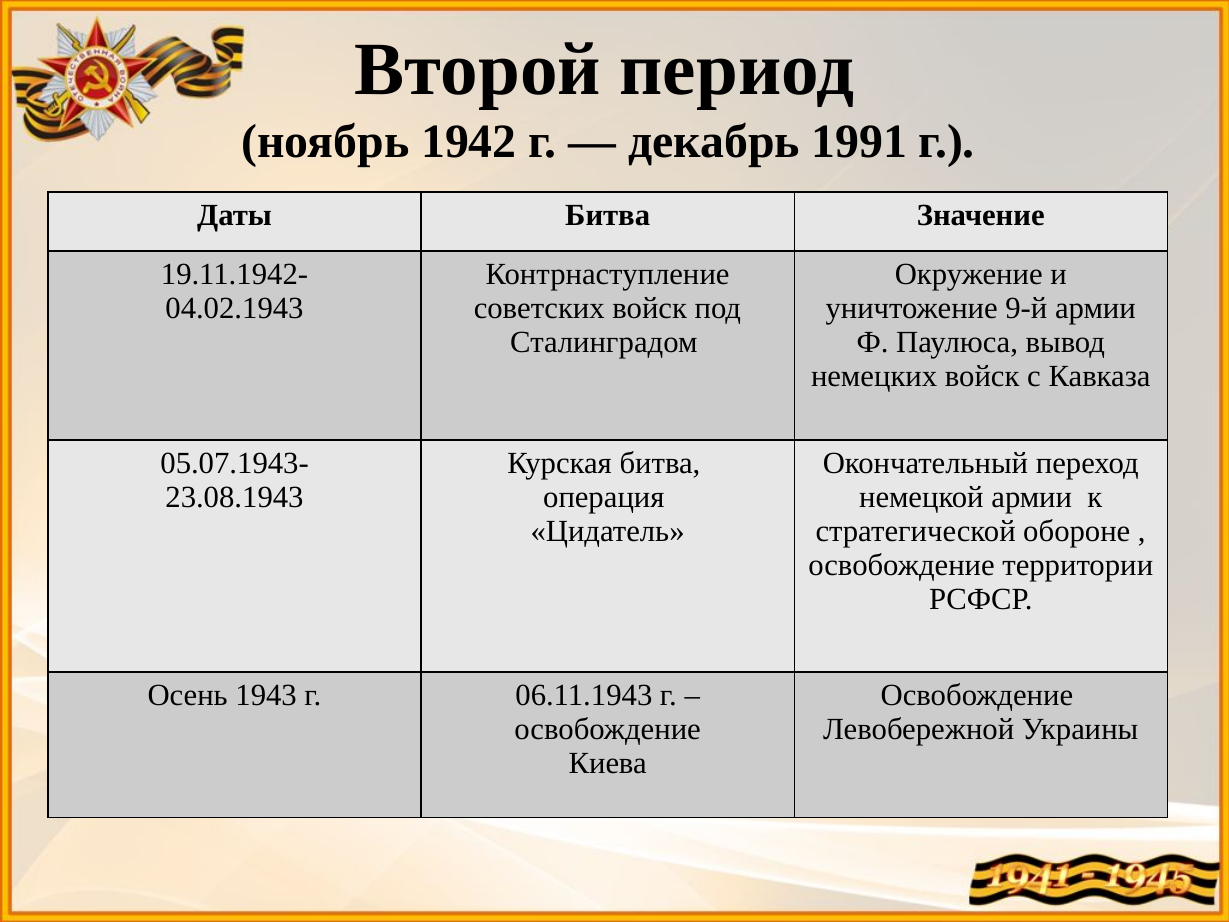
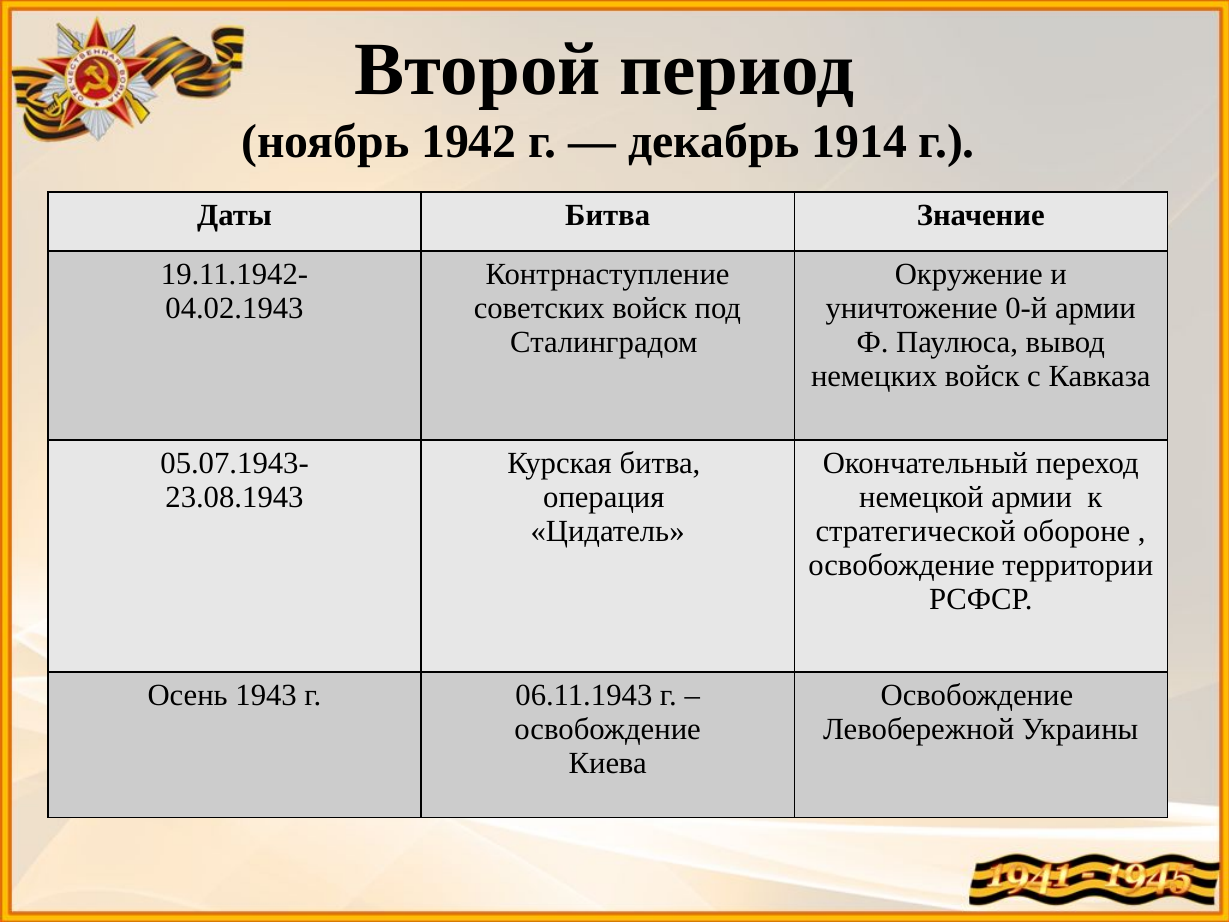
1991: 1991 -> 1914
9-й: 9-й -> 0-й
